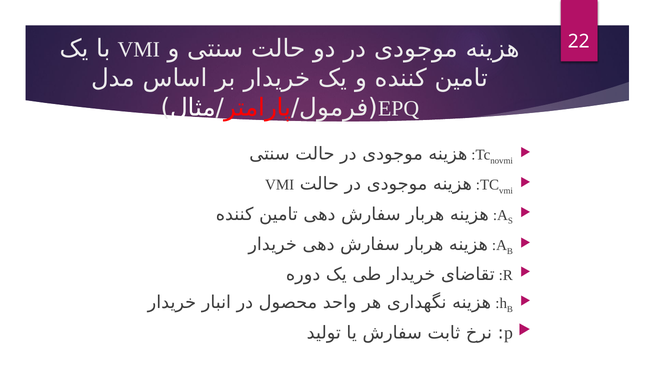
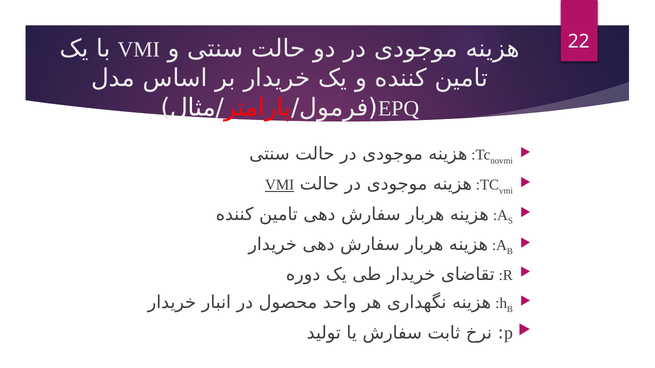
VMI at (280, 185) underline: none -> present
